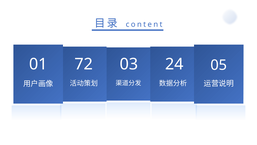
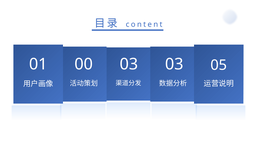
72: 72 -> 00
03 24: 24 -> 03
